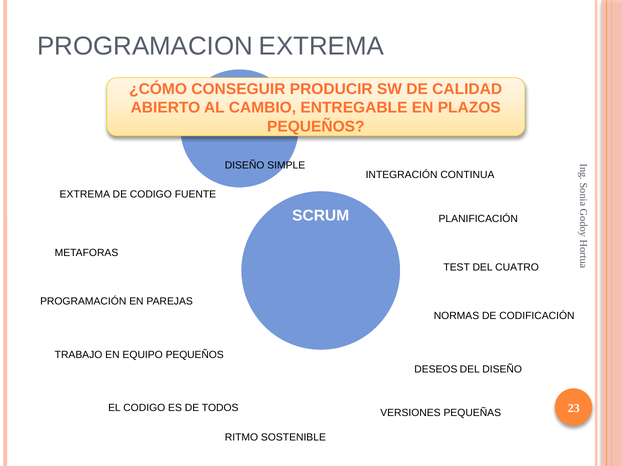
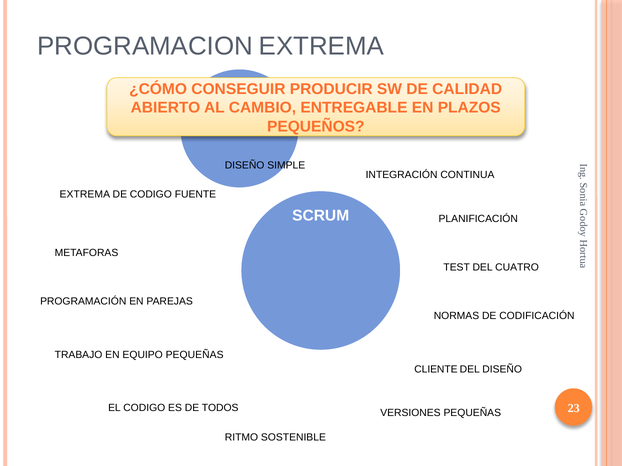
EQUIPO PEQUEÑOS: PEQUEÑOS -> PEQUEÑAS
DESEOS: DESEOS -> CLIENTE
